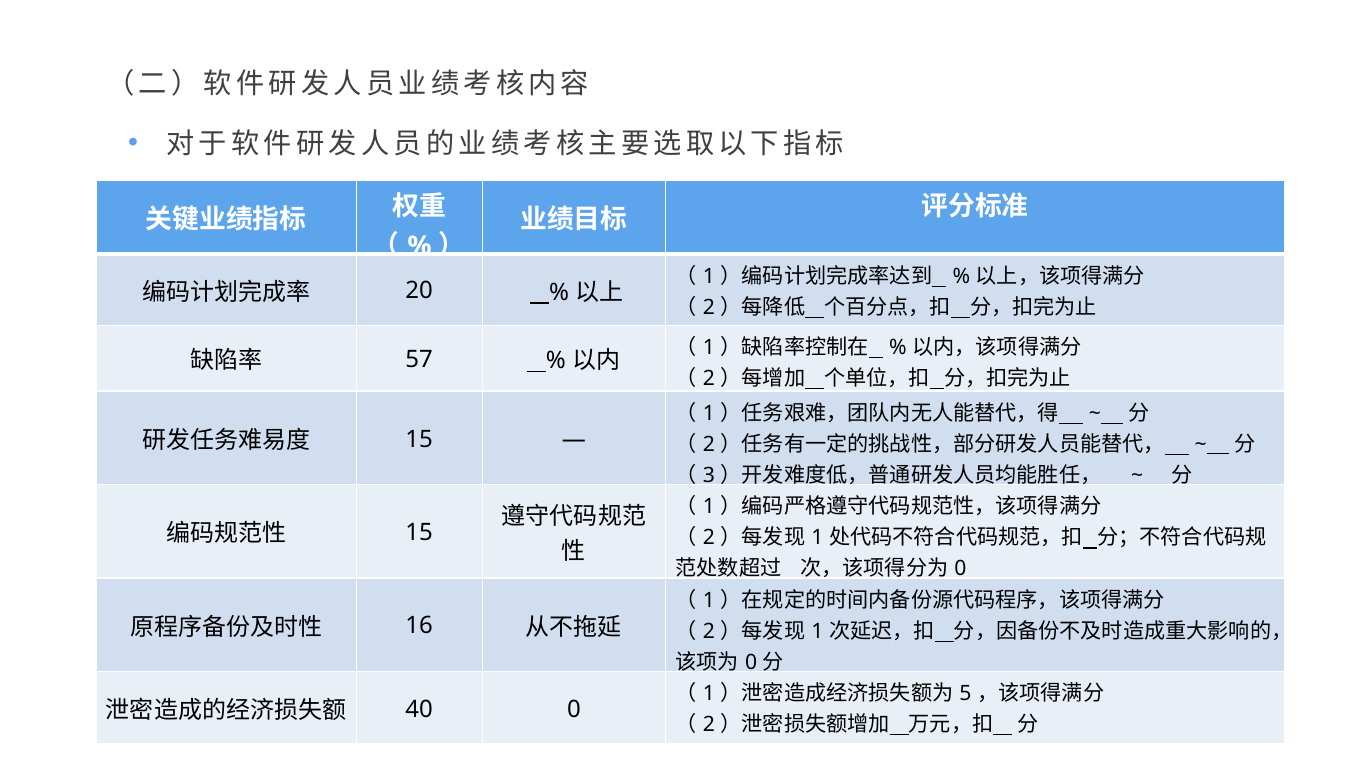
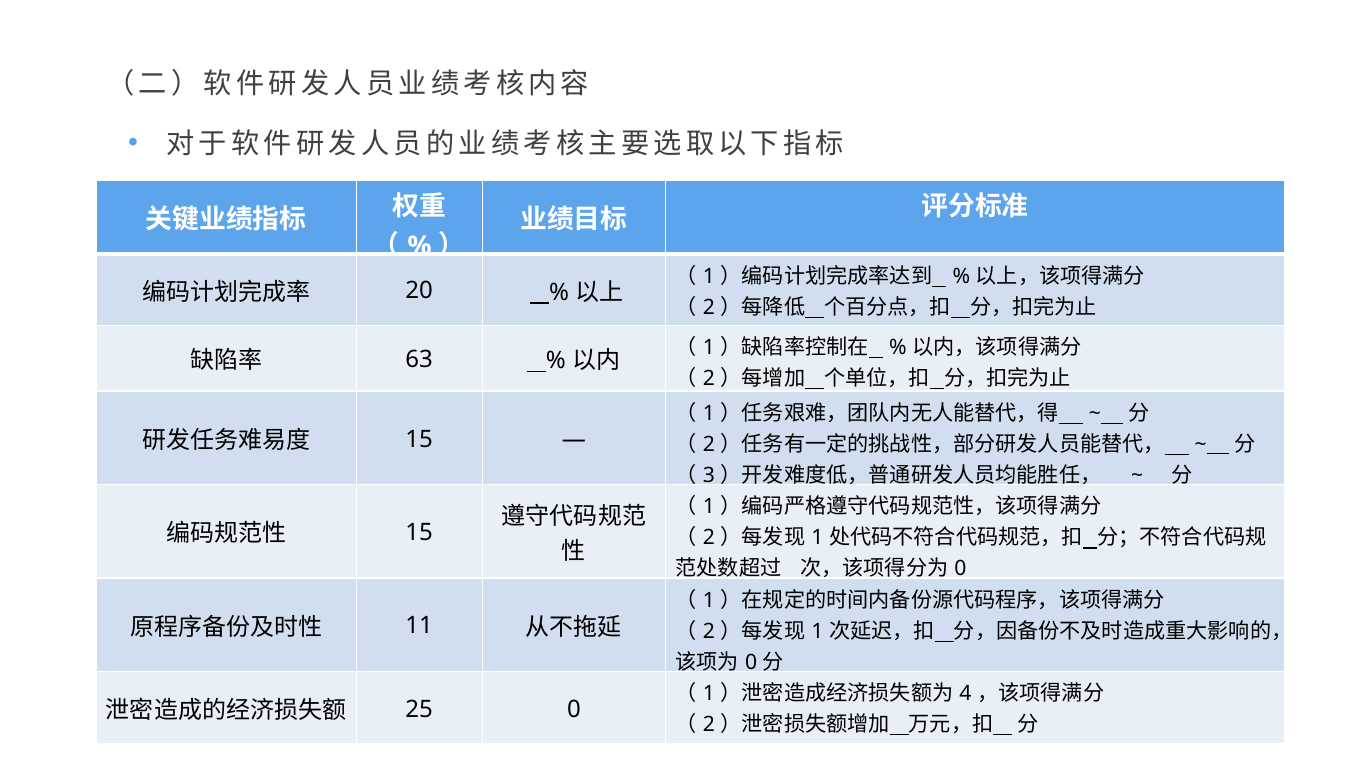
57: 57 -> 63
16: 16 -> 11
5: 5 -> 4
40: 40 -> 25
